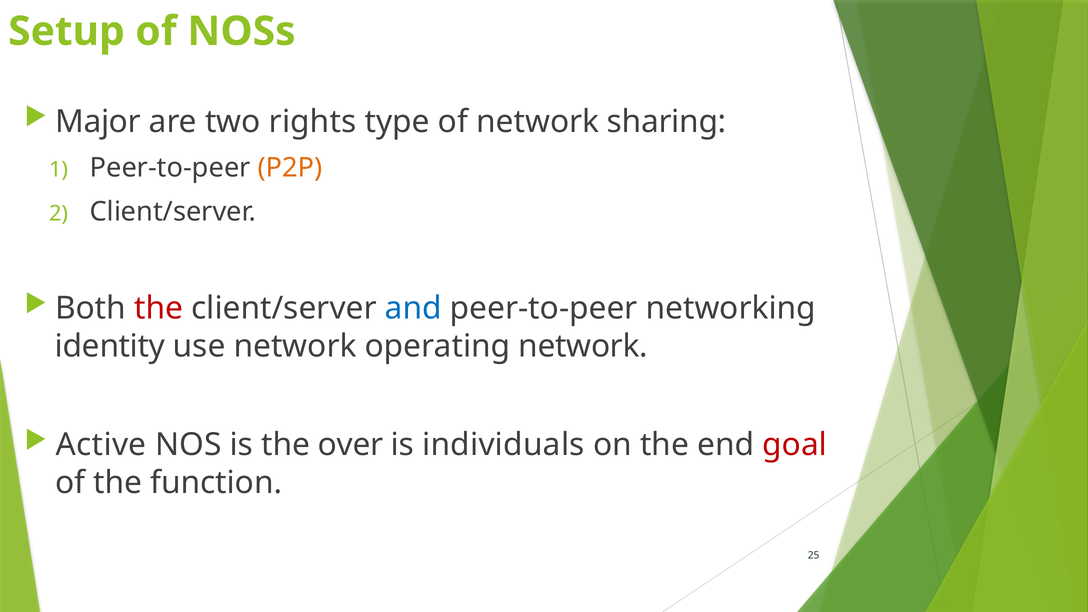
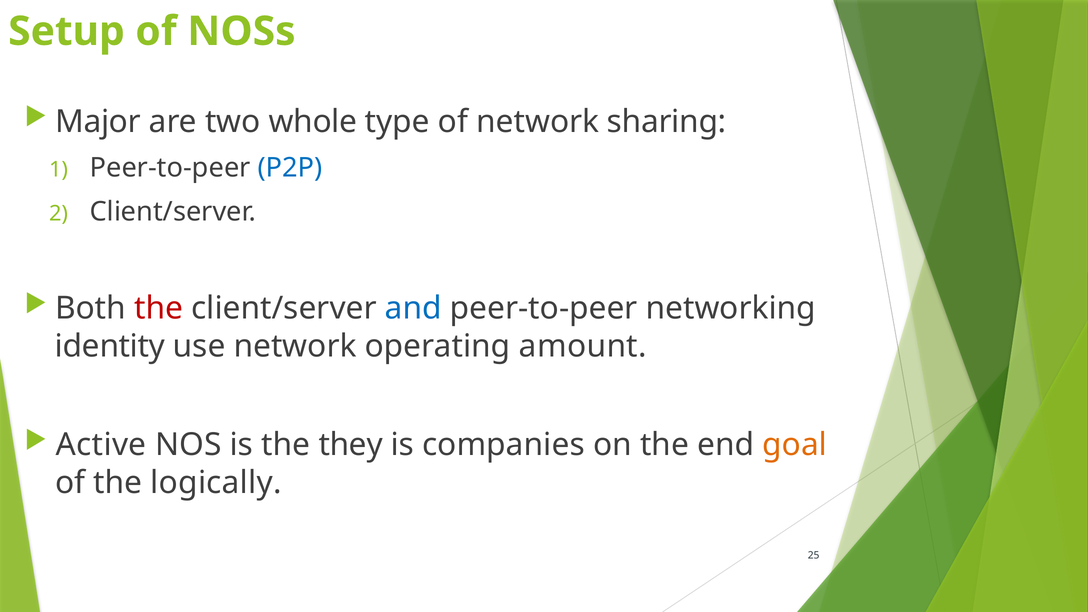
rights: rights -> whole
P2P colour: orange -> blue
operating network: network -> amount
over: over -> they
individuals: individuals -> companies
goal colour: red -> orange
function: function -> logically
